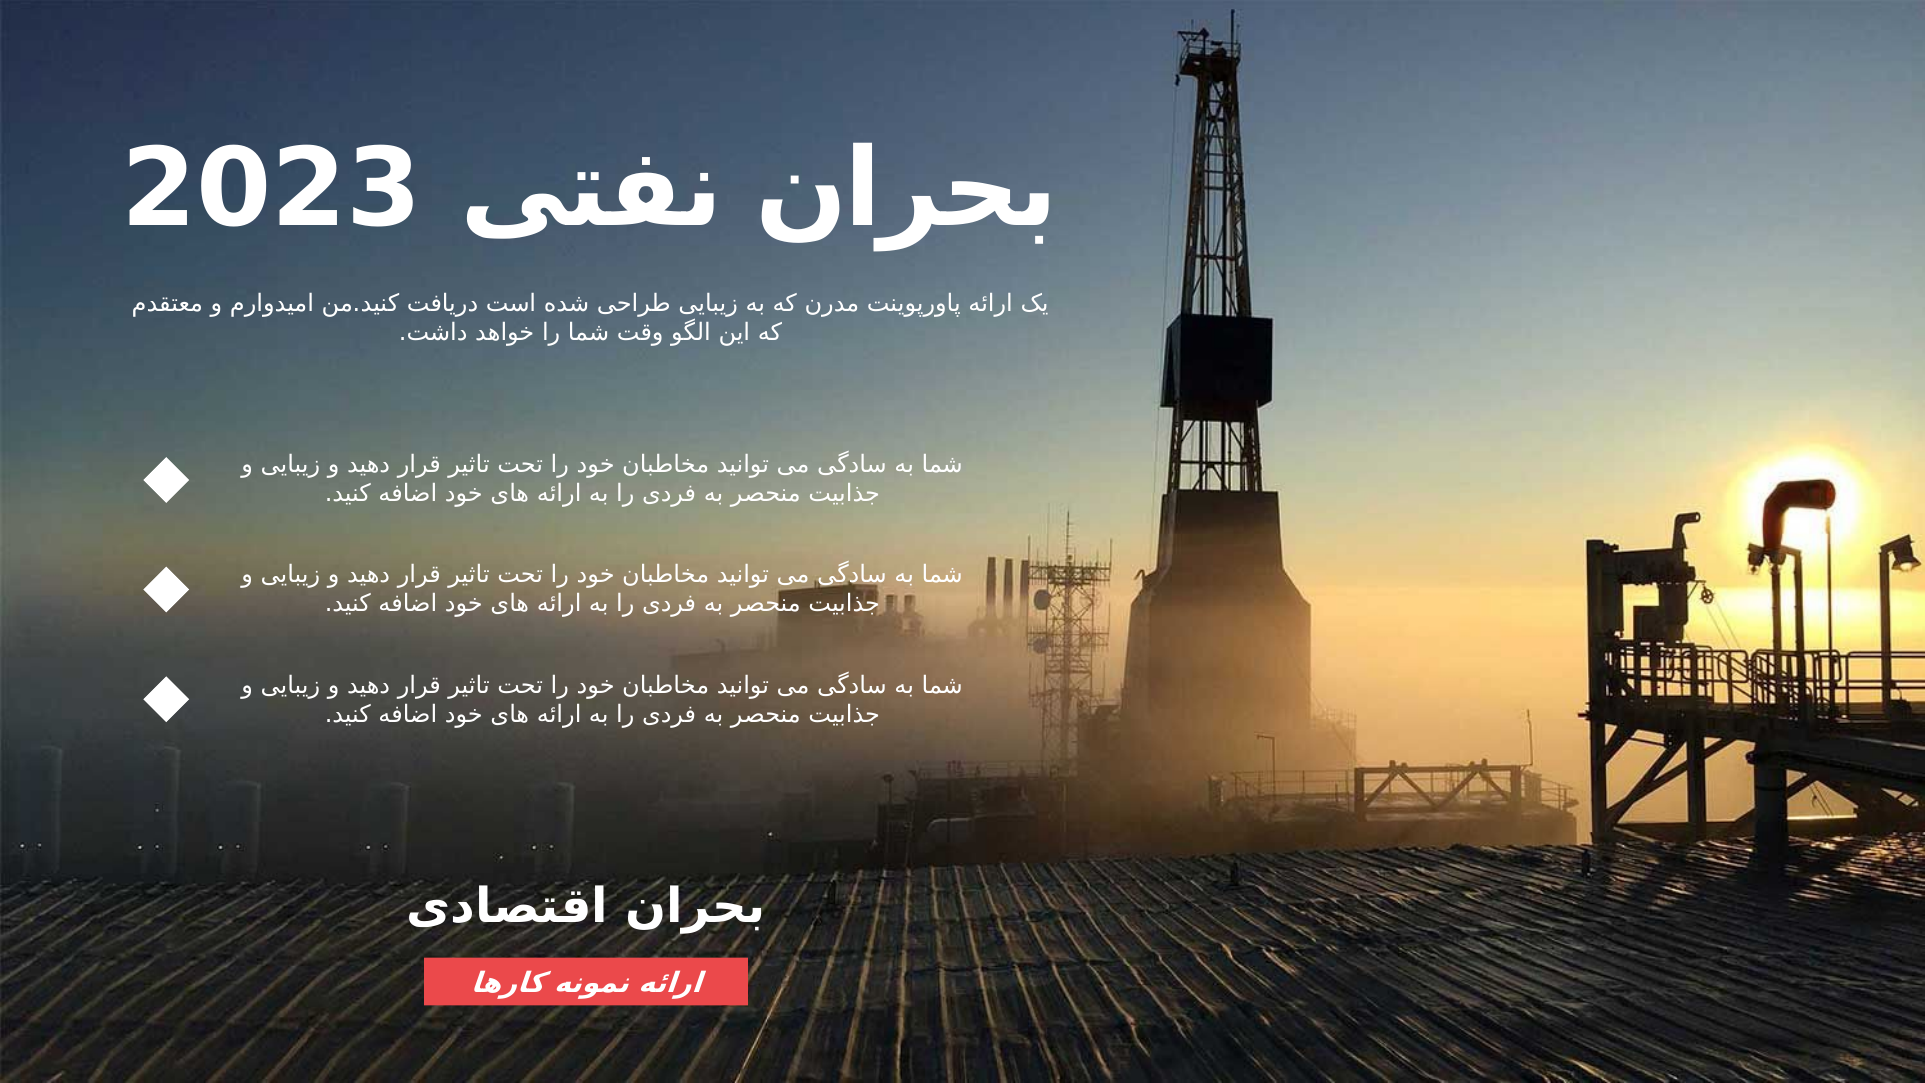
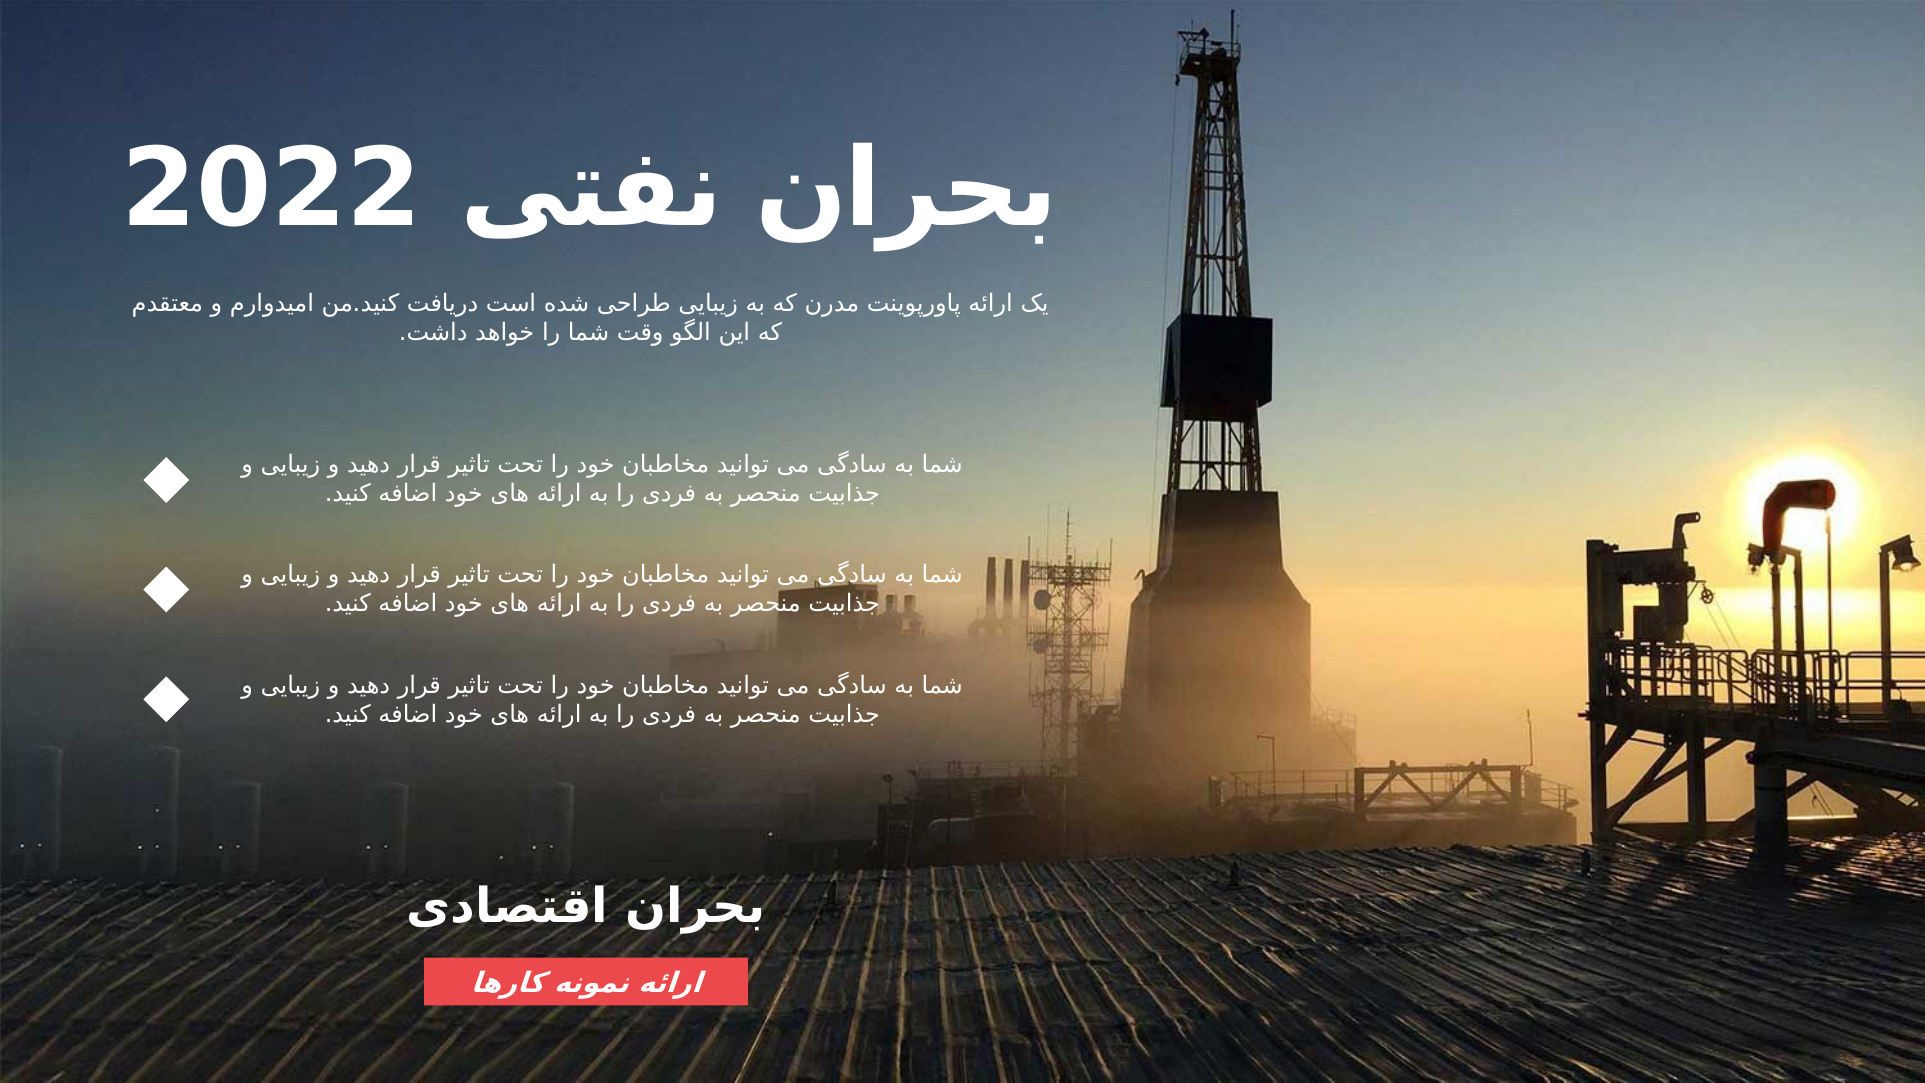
2023: 2023 -> 2022
